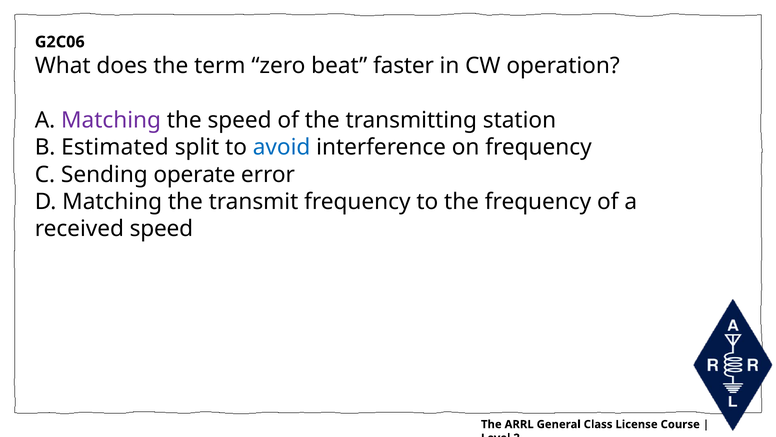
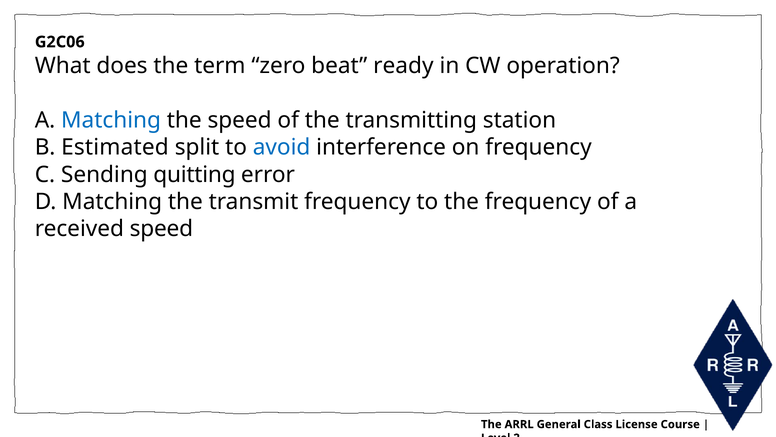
faster: faster -> ready
Matching at (111, 120) colour: purple -> blue
operate: operate -> quitting
